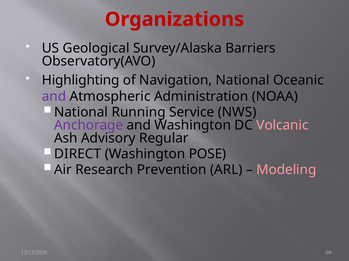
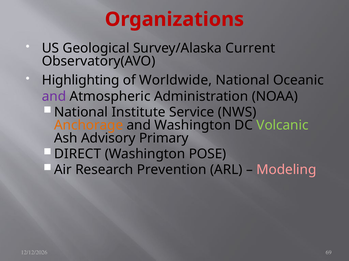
Barriers: Barriers -> Current
Navigation: Navigation -> Worldwide
Running: Running -> Institute
Anchorage colour: purple -> orange
Volcanic colour: pink -> light green
Regular: Regular -> Primary
